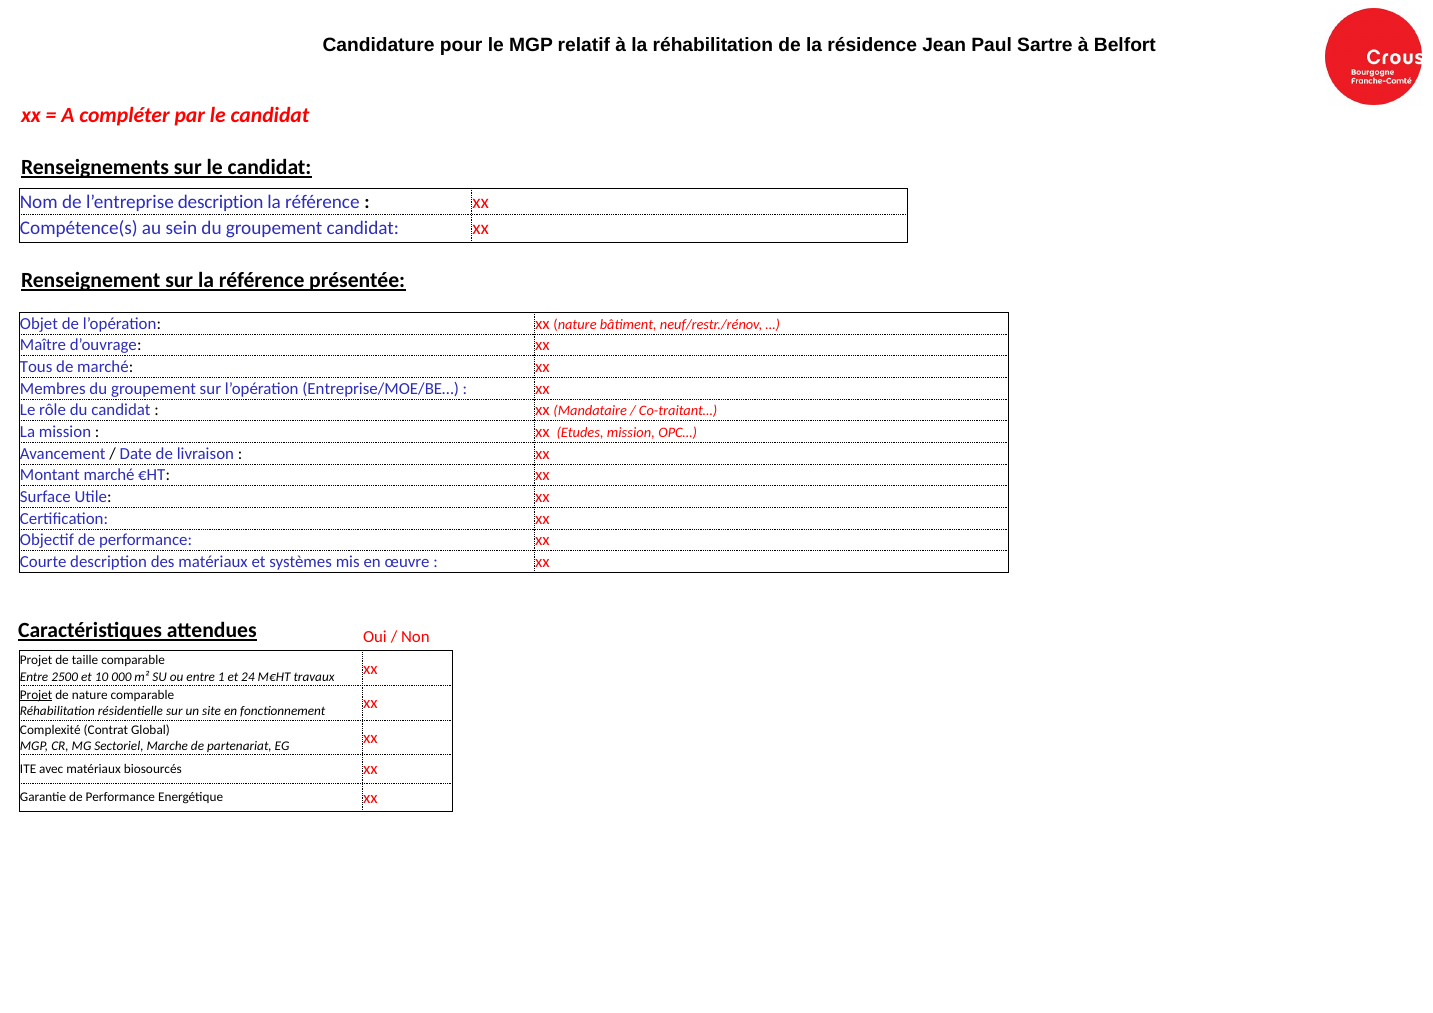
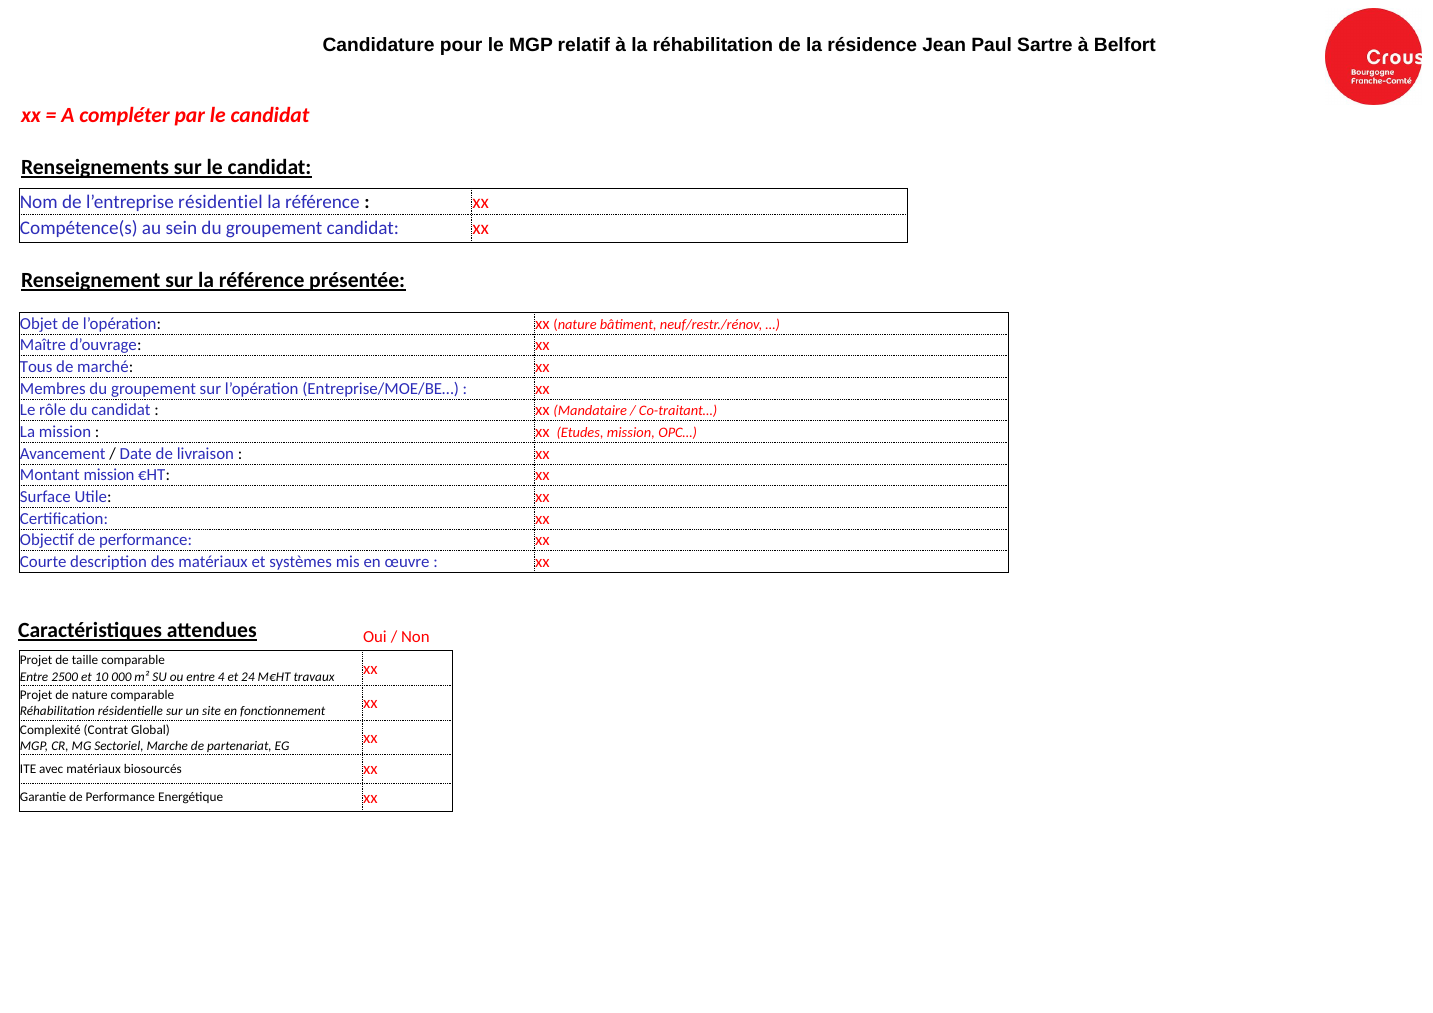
l’entreprise description: description -> résidentiel
Montant marché: marché -> mission
1: 1 -> 4
Projet at (36, 695) underline: present -> none
